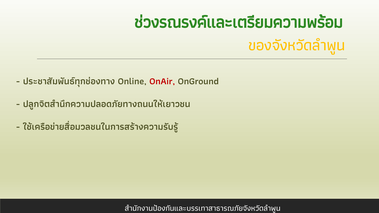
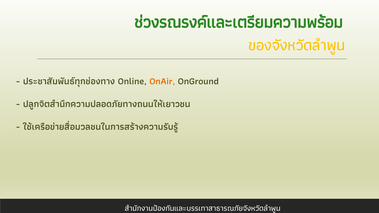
OnAir colour: red -> orange
